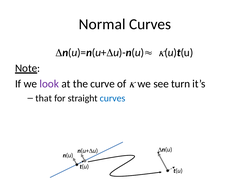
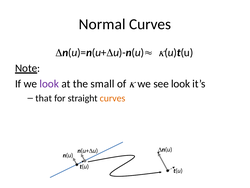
curve: curve -> small
see turn: turn -> look
curves at (113, 98) colour: blue -> orange
